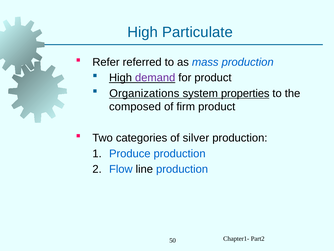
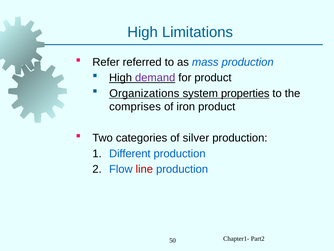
Particulate: Particulate -> Limitations
composed: composed -> comprises
firm: firm -> iron
Produce: Produce -> Different
line colour: black -> red
